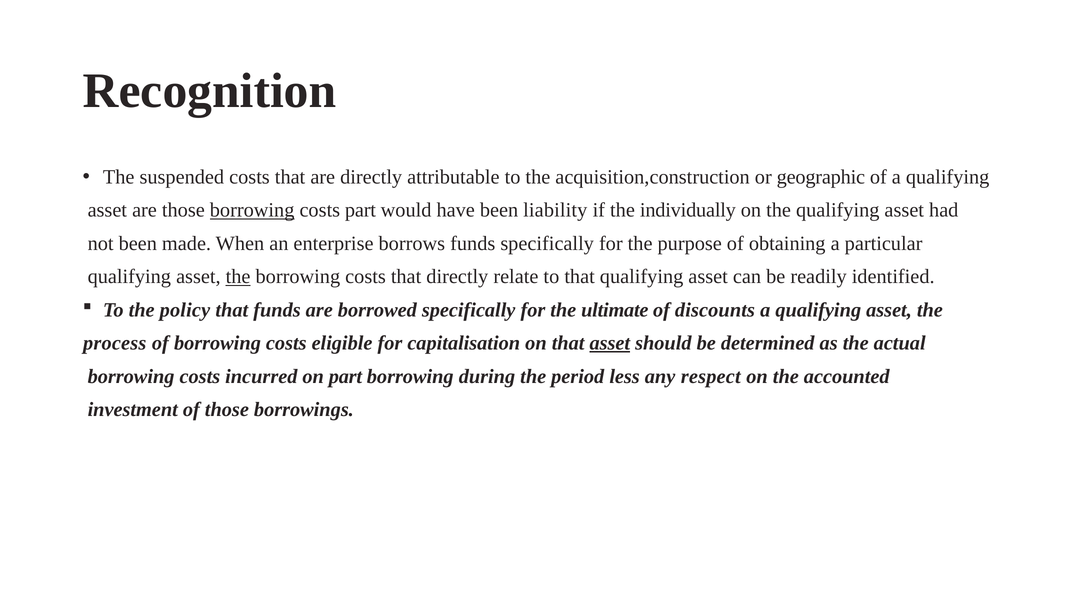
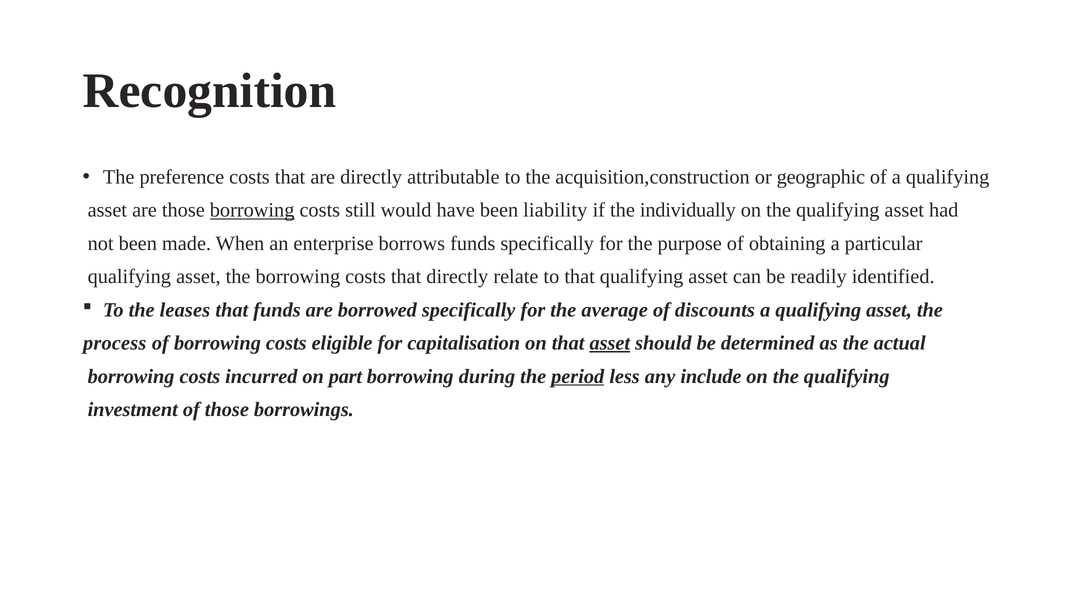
suspended: suspended -> preference
costs part: part -> still
the at (238, 277) underline: present -> none
policy: policy -> leases
ultimate: ultimate -> average
period underline: none -> present
respect: respect -> include
accounted at (847, 377): accounted -> qualifying
